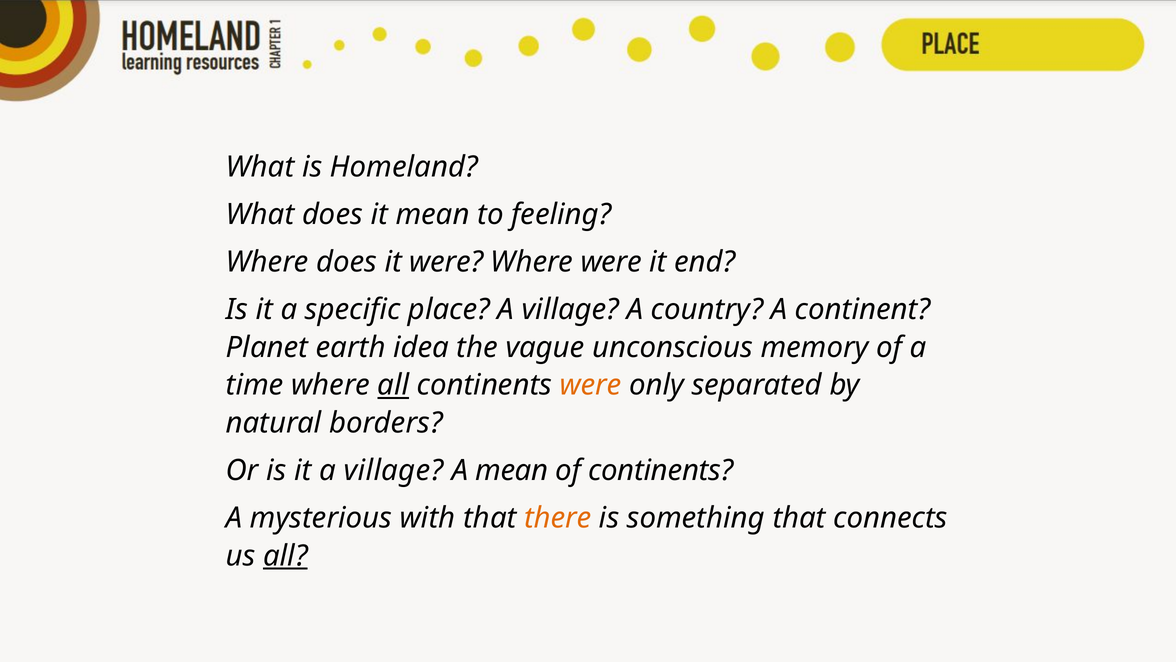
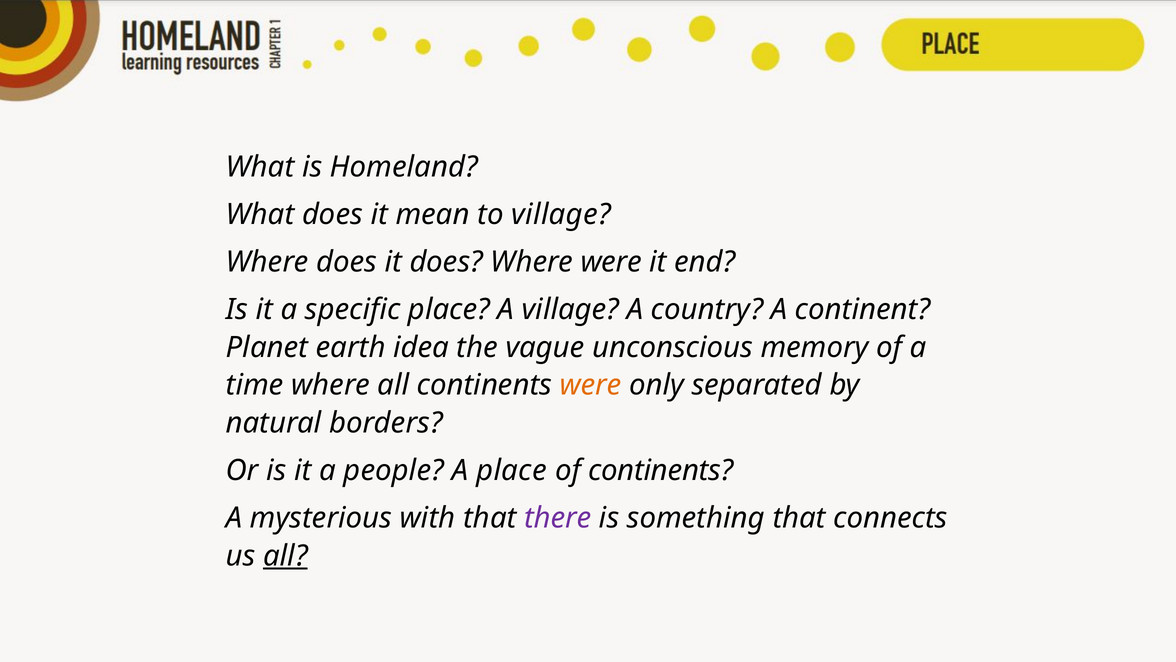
to feeling: feeling -> village
it were: were -> does
all at (393, 385) underline: present -> none
it a village: village -> people
A mean: mean -> place
there colour: orange -> purple
